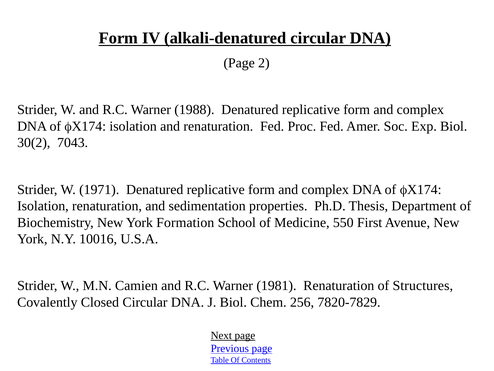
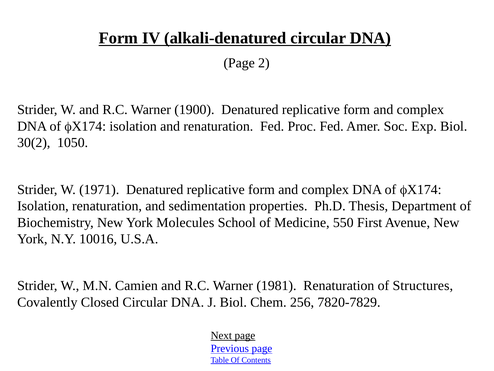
1988: 1988 -> 1900
7043: 7043 -> 1050
Formation: Formation -> Molecules
